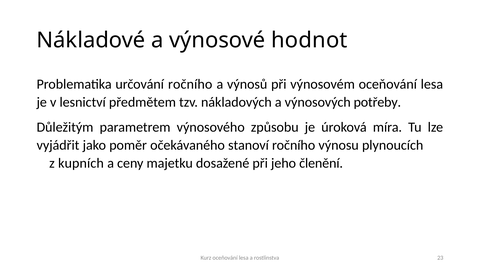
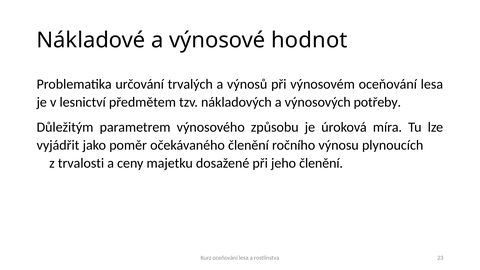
určování ročního: ročního -> trvalých
očekávaného stanoví: stanoví -> členění
kupních: kupních -> trvalosti
